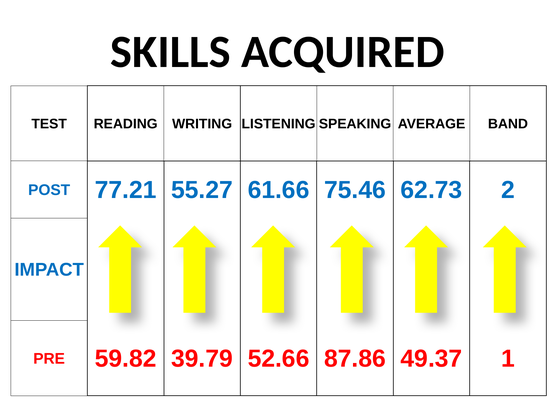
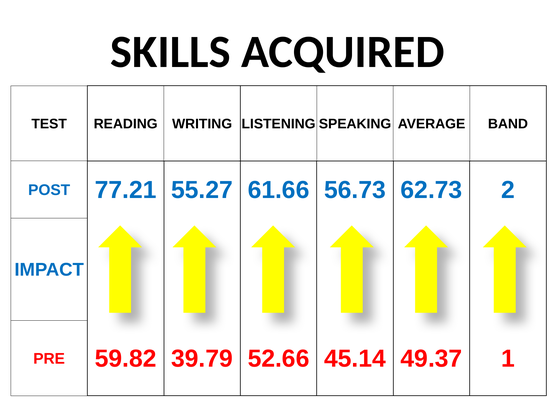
75.46: 75.46 -> 56.73
87.86: 87.86 -> 45.14
